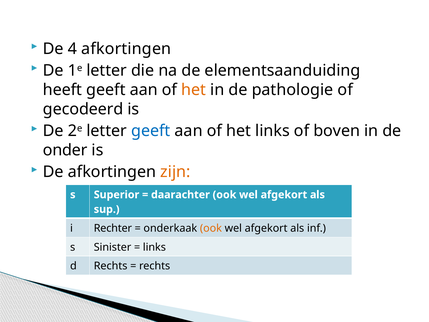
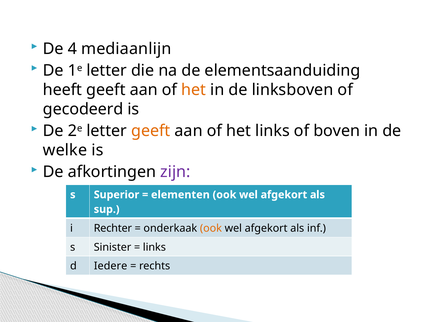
4 afkortingen: afkortingen -> mediaanlijn
pathologie: pathologie -> linksboven
geeft at (151, 131) colour: blue -> orange
onder: onder -> welke
zijn colour: orange -> purple
daarachter: daarachter -> elementen
d Rechts: Rechts -> Iedere
